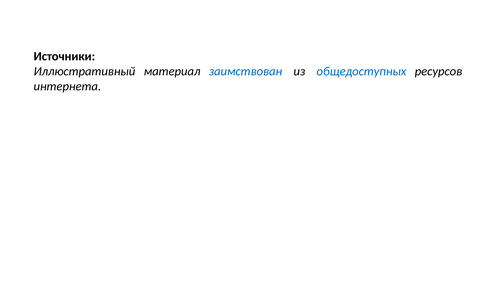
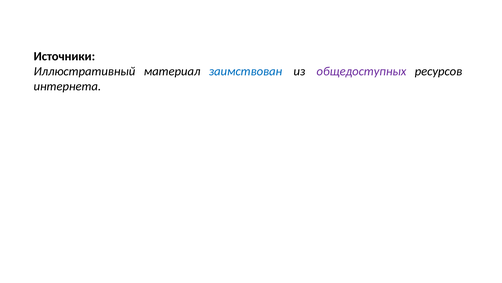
общедоступных colour: blue -> purple
